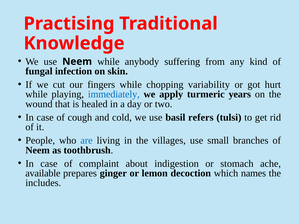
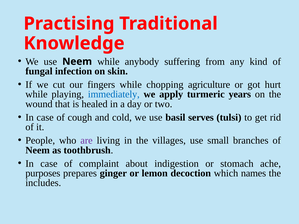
variability: variability -> agriculture
refers: refers -> serves
are colour: blue -> purple
available: available -> purposes
